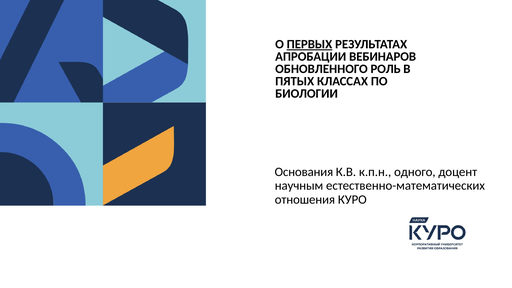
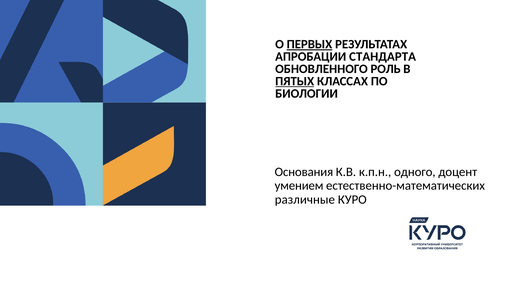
ВЕБИНАРОВ: ВЕБИНАРОВ -> СТАНДАРТА
ПЯТЫХ underline: none -> present
научным: научным -> умением
отношения: отношения -> различные
